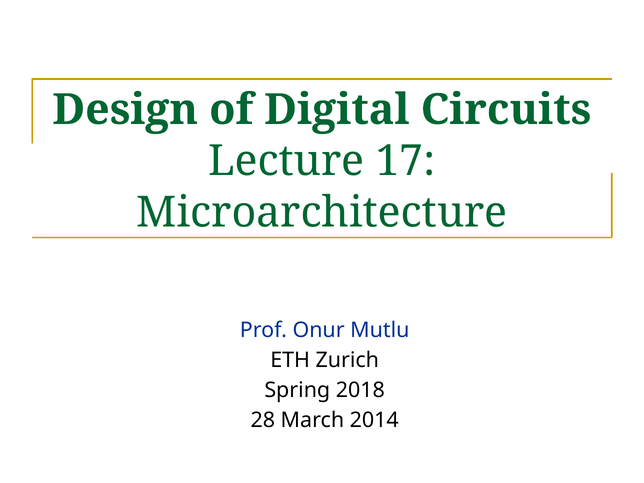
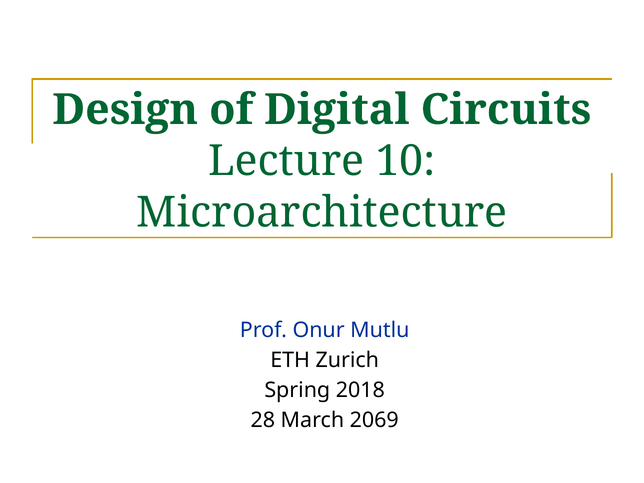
17: 17 -> 10
2014: 2014 -> 2069
